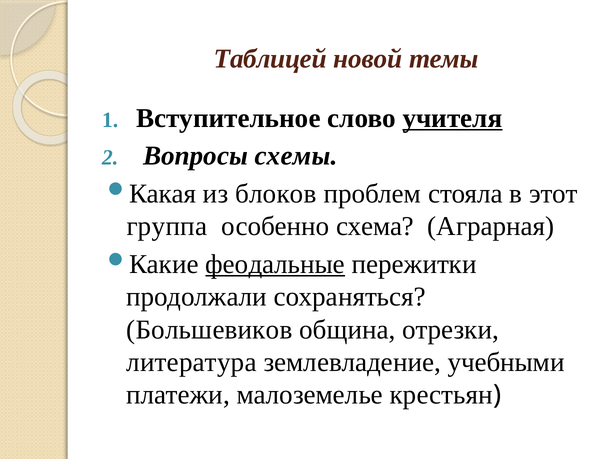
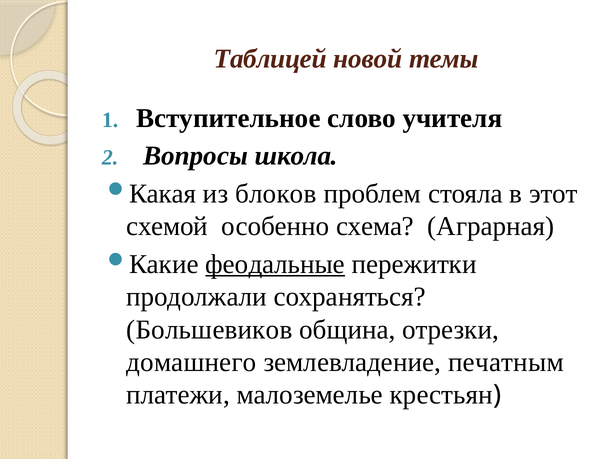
учителя underline: present -> none
схемы: схемы -> школа
группа: группа -> схемой
литература: литература -> домашнего
учебными: учебными -> печатным
